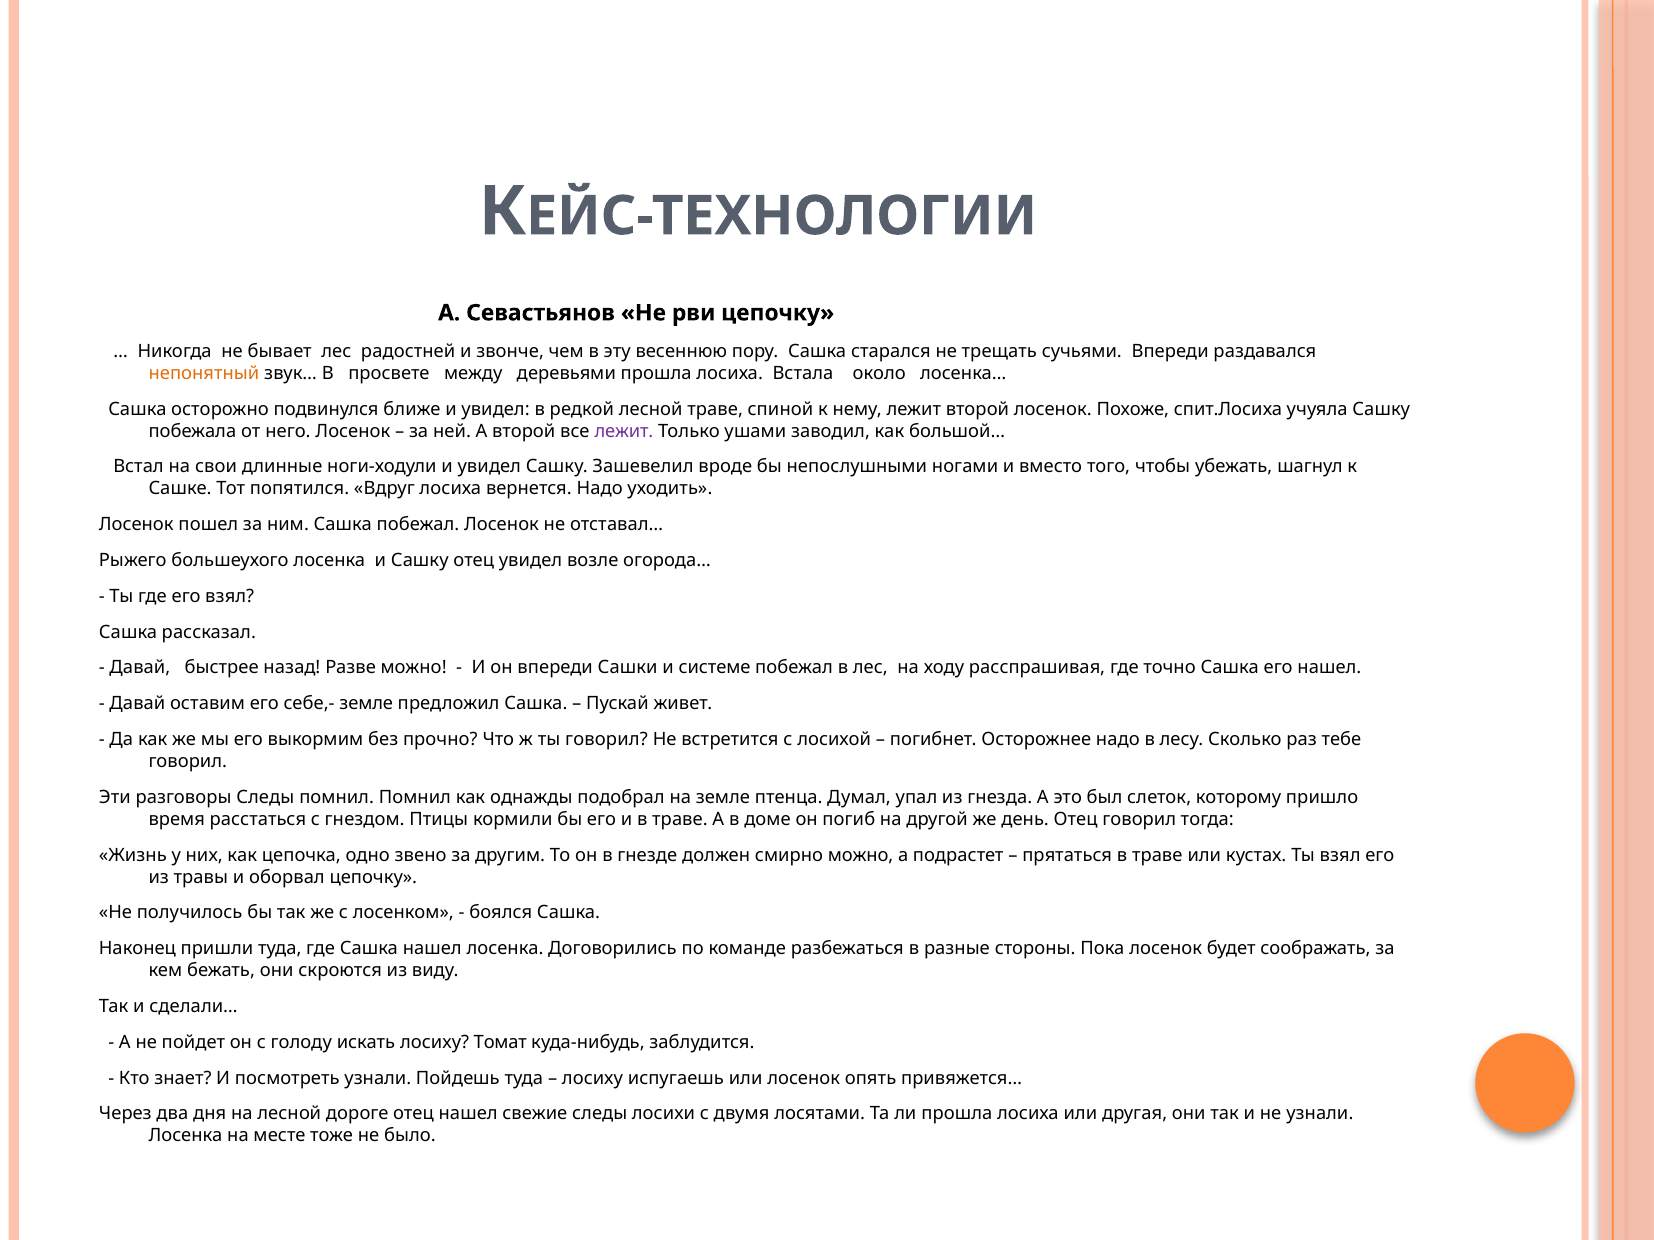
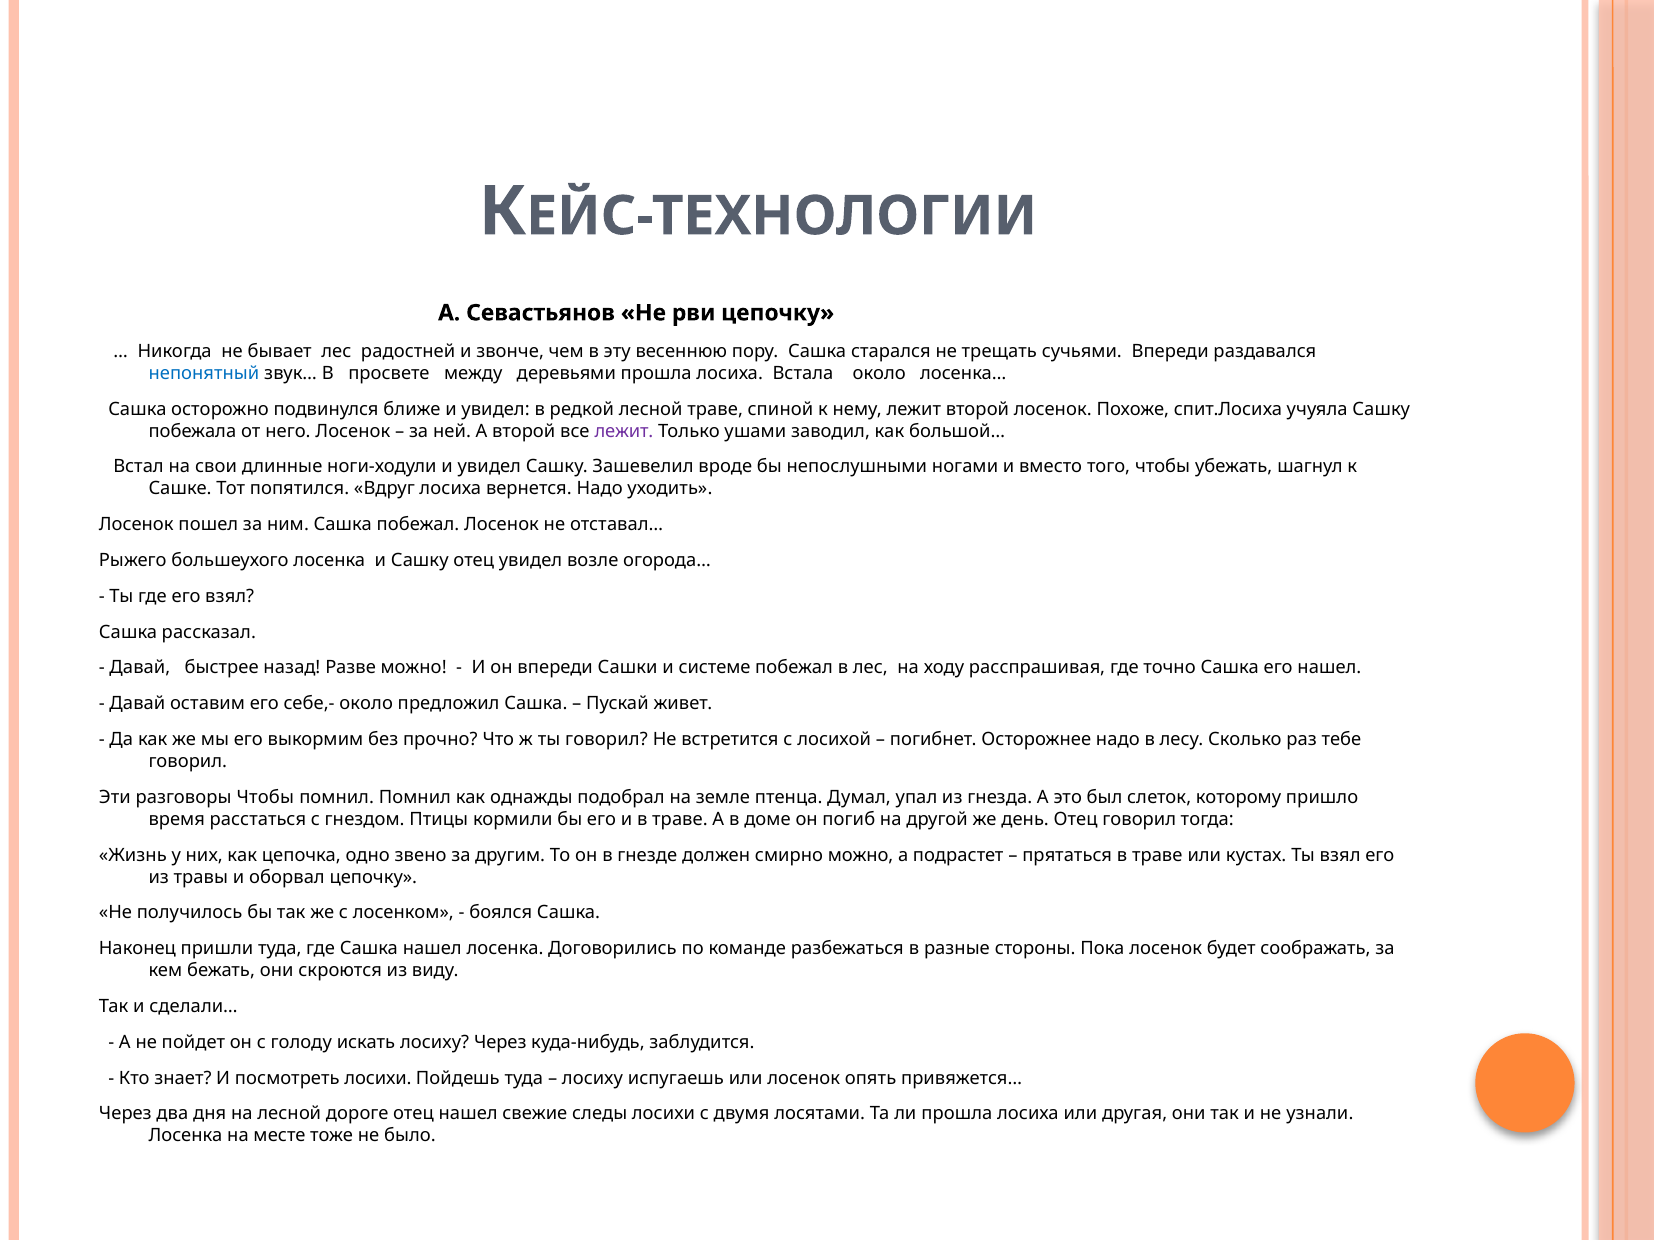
непонятный colour: orange -> blue
себе,- земле: земле -> около
разговоры Следы: Следы -> Чтобы
лосиху Томат: Томат -> Через
посмотреть узнали: узнали -> лосихи
